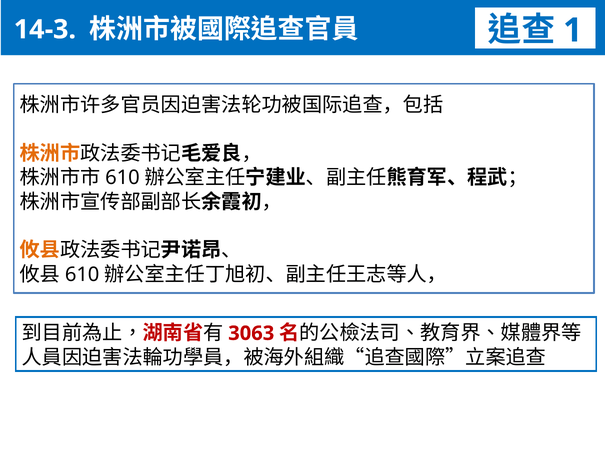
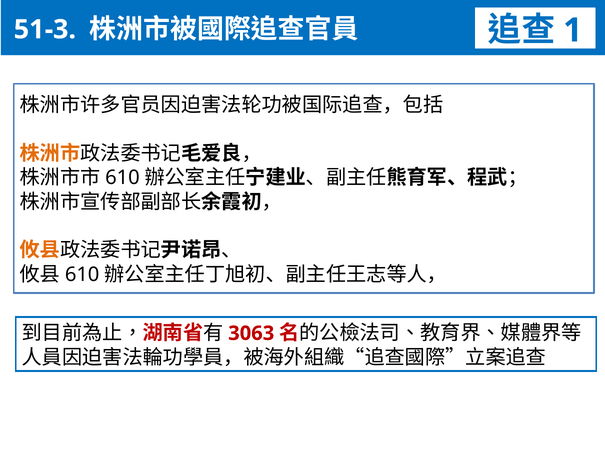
14-3: 14-3 -> 51-3
